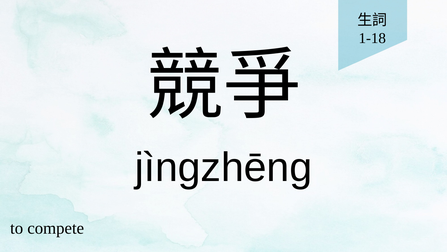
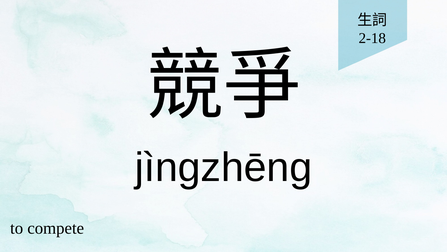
1-18: 1-18 -> 2-18
